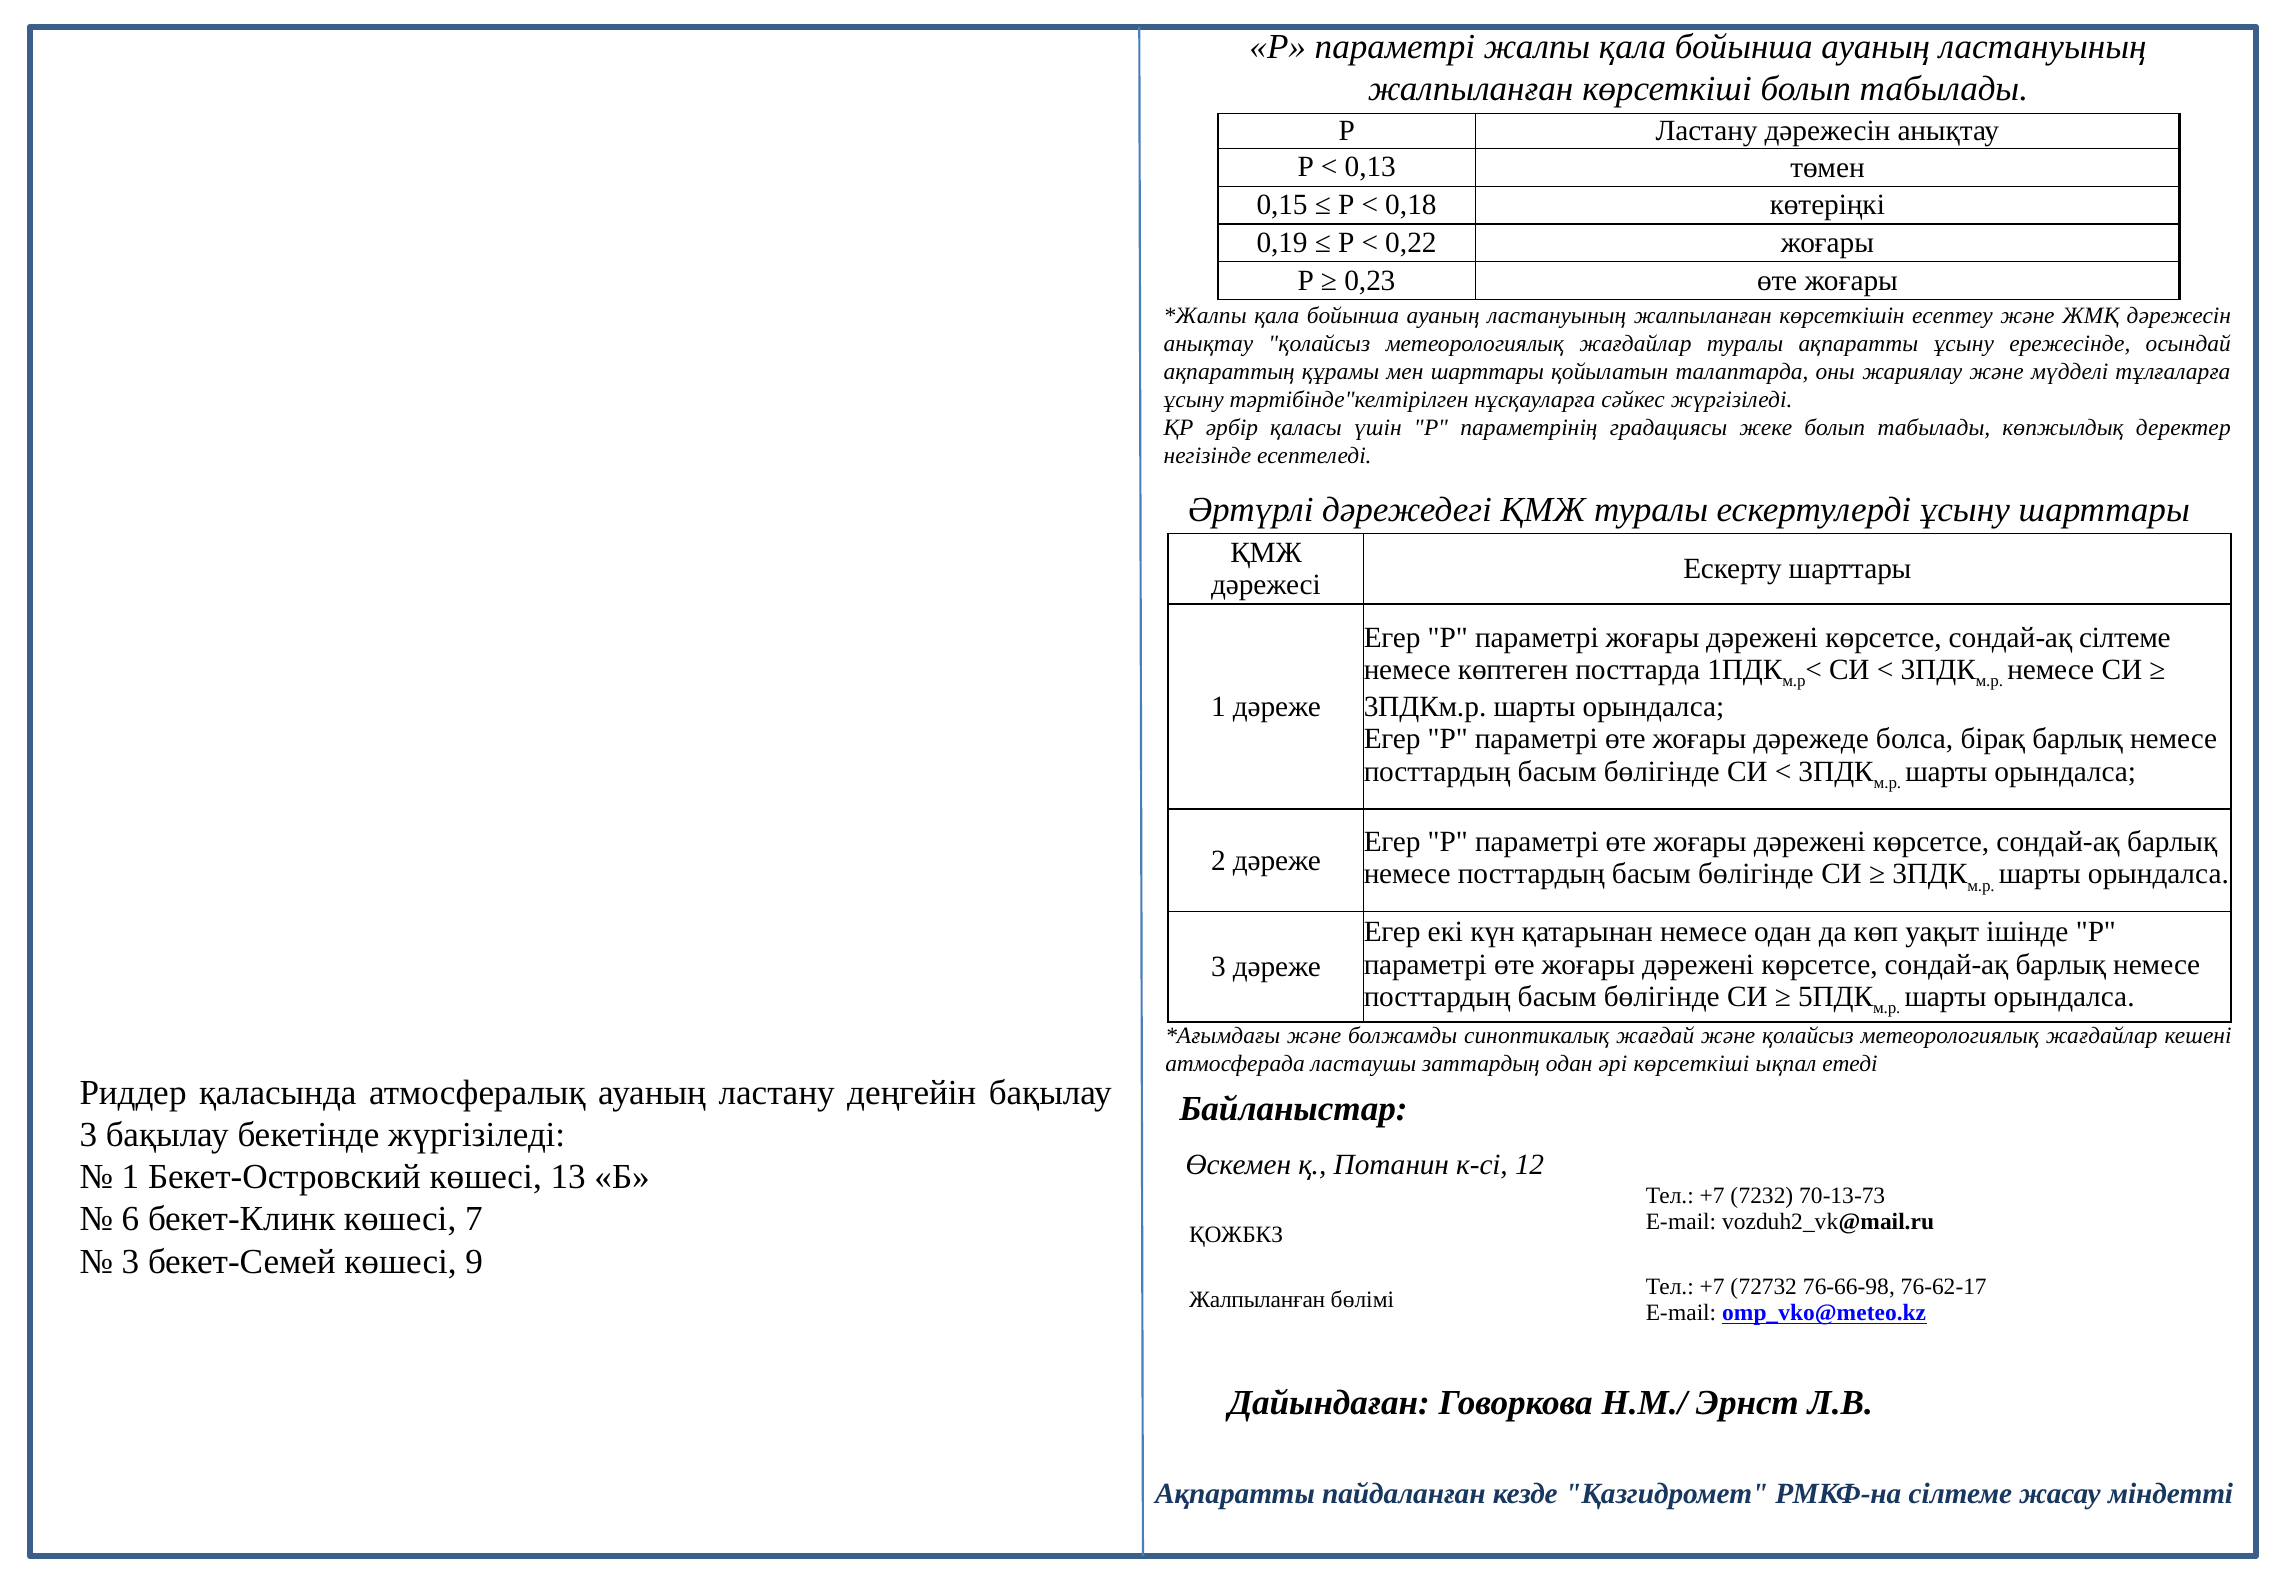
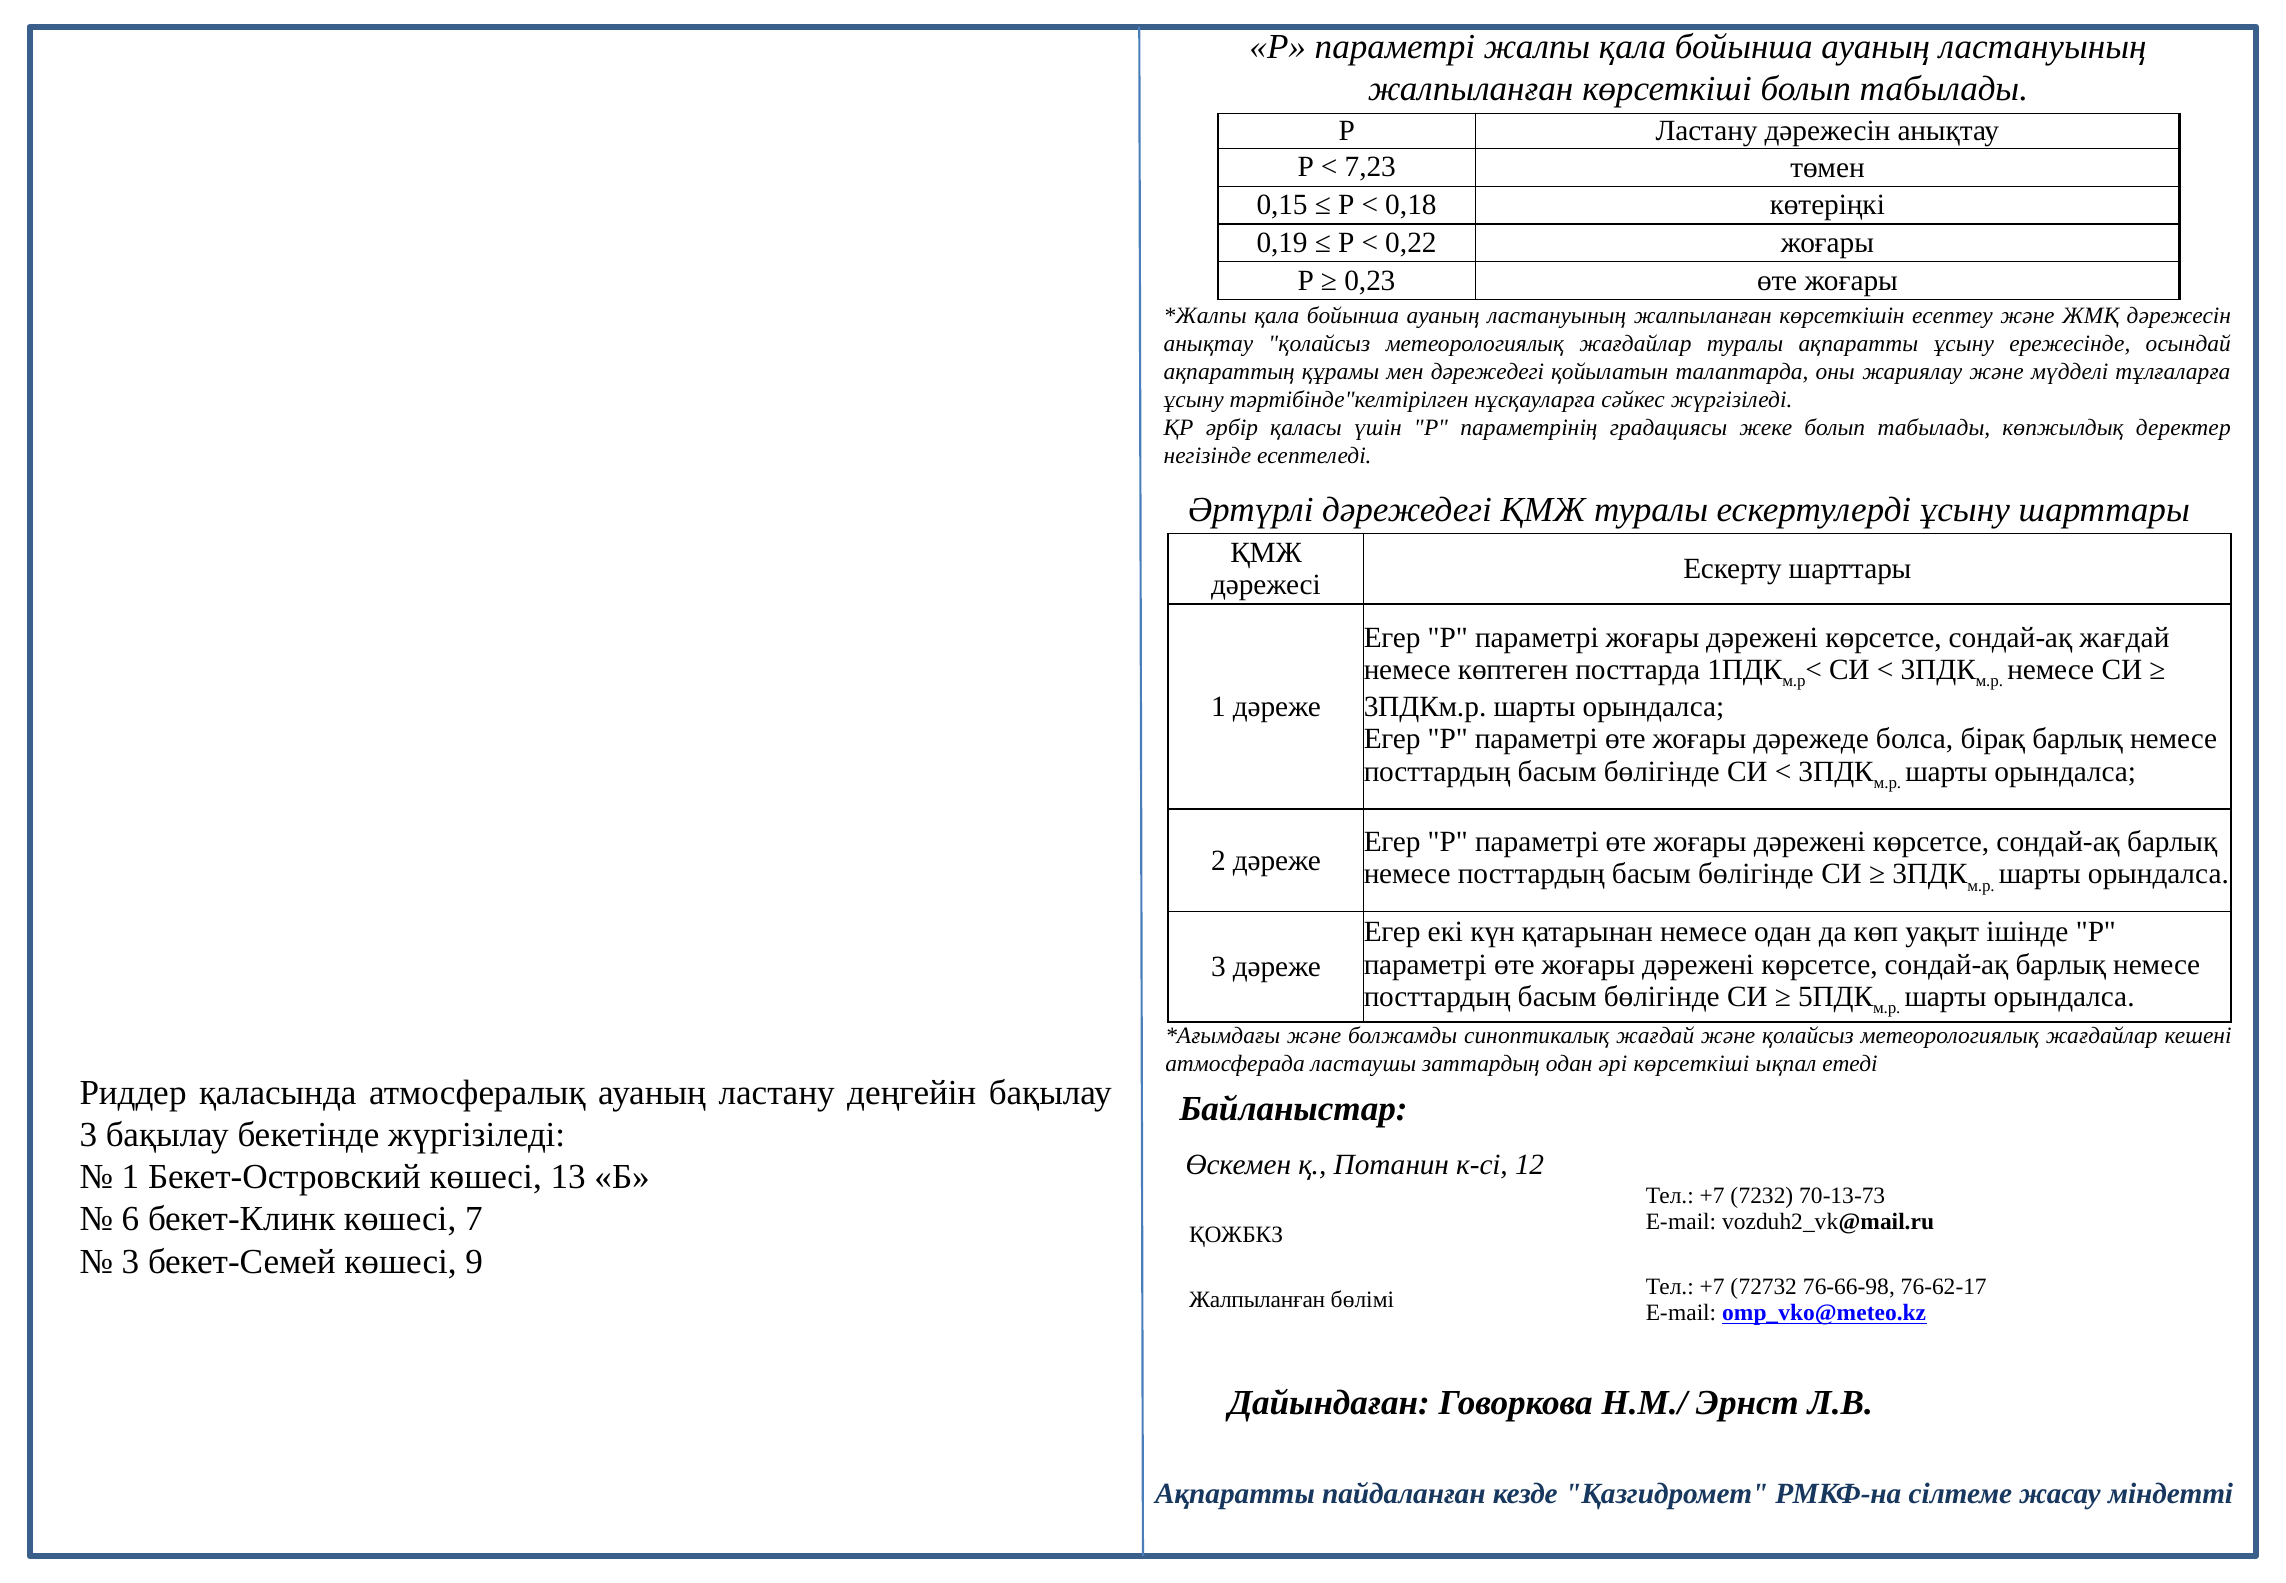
0,13: 0,13 -> 7,23
мен шарттары: шарттары -> дәрежедегі
сондай-ақ сілтеме: сілтеме -> жағдай
